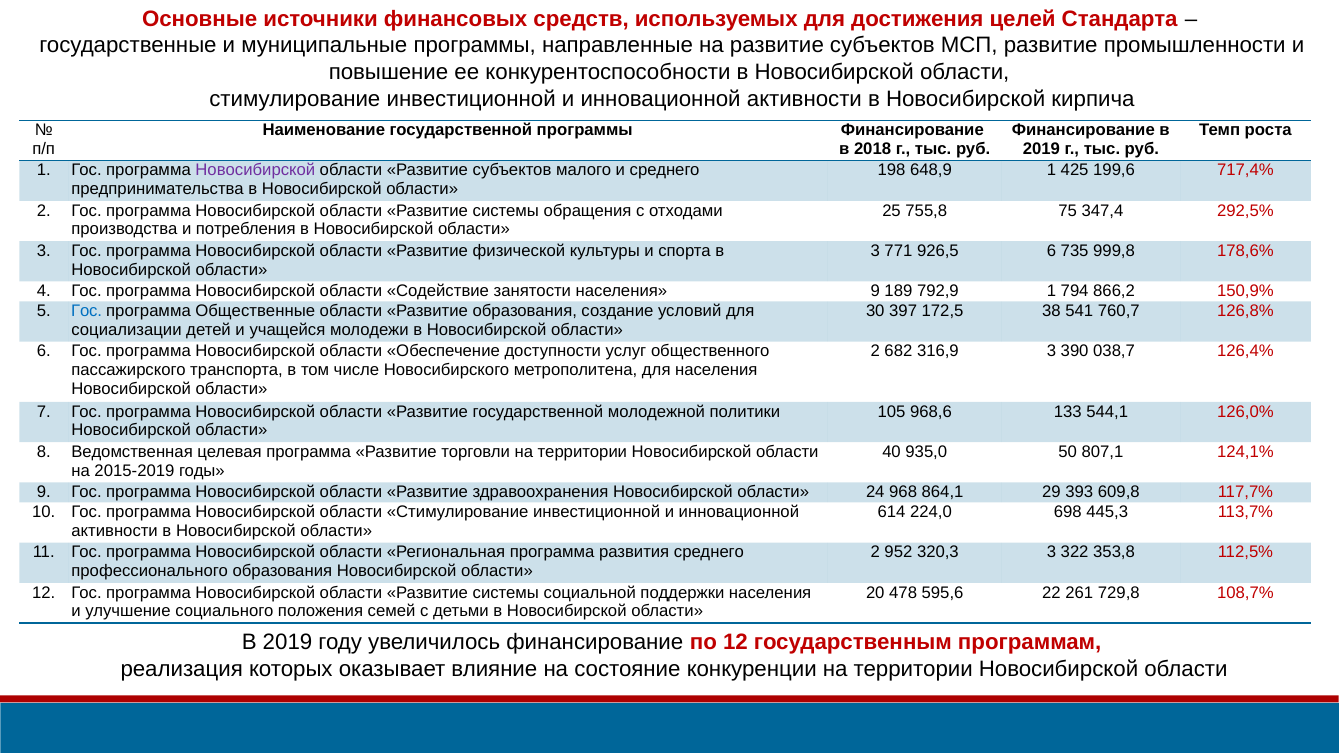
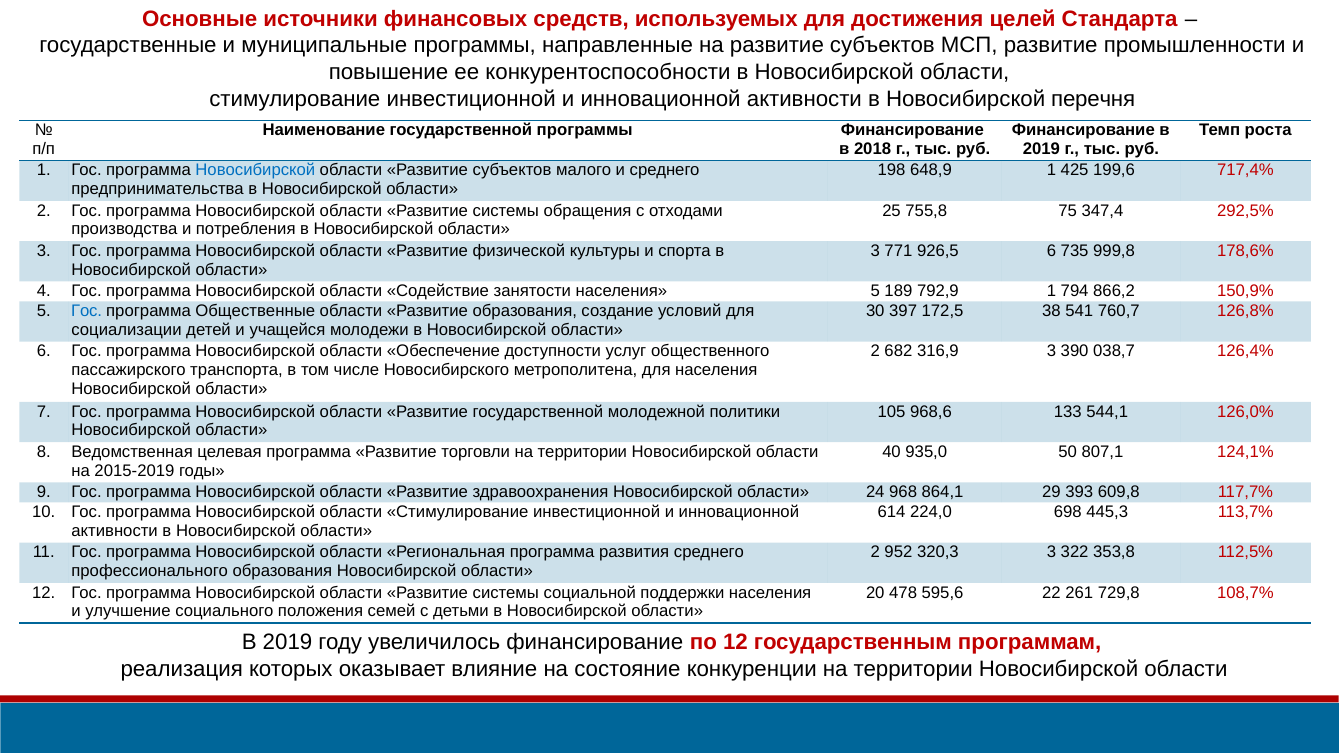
кирпича: кирпича -> перечня
Новосибирской at (255, 170) colour: purple -> blue
населения 9: 9 -> 5
